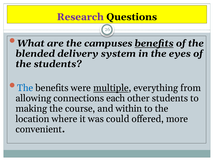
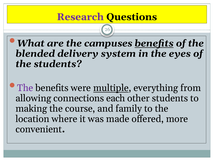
The at (25, 88) colour: blue -> purple
within: within -> family
could: could -> made
